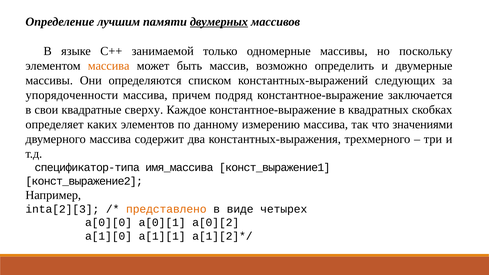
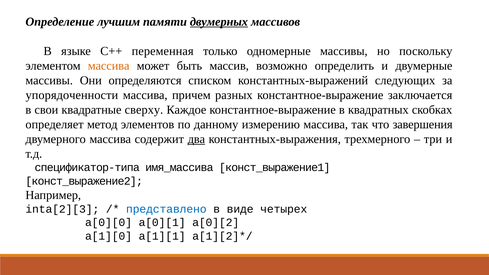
занимаемой: занимаемой -> переменная
подряд: подряд -> разных
каких: каких -> метод
значениями: значениями -> завершения
два underline: none -> present
представлено colour: orange -> blue
